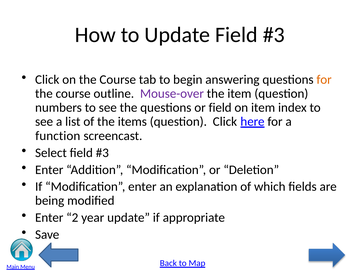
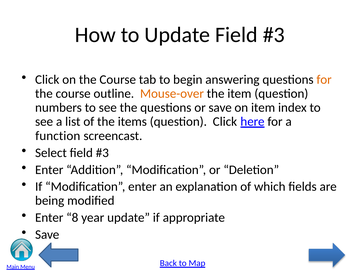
Mouse-over colour: purple -> orange
or field: field -> save
2: 2 -> 8
